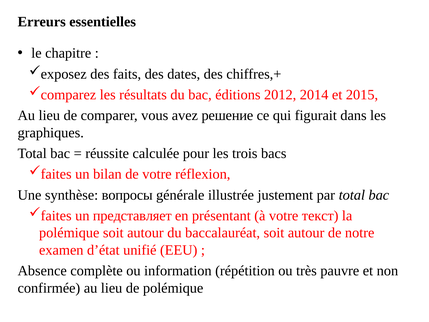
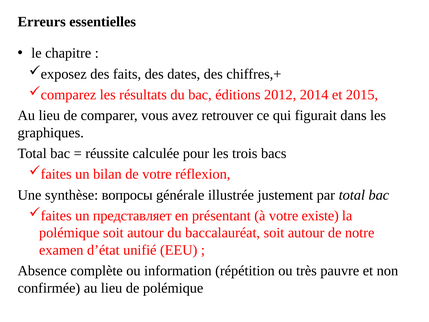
решение: решение -> retrouver
текст: текст -> existe
